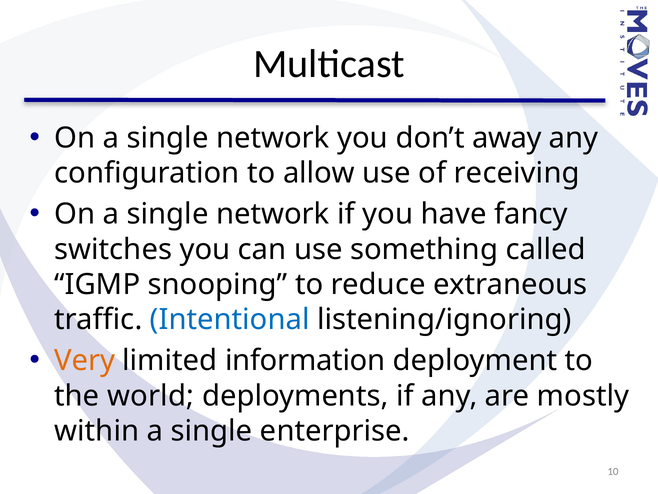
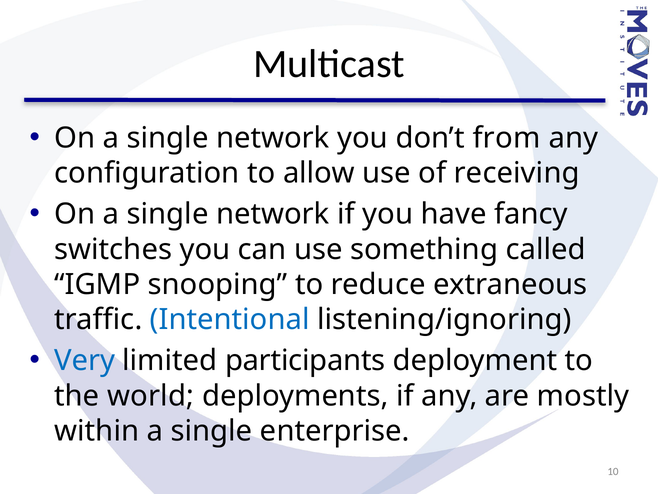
away: away -> from
Very colour: orange -> blue
information: information -> participants
